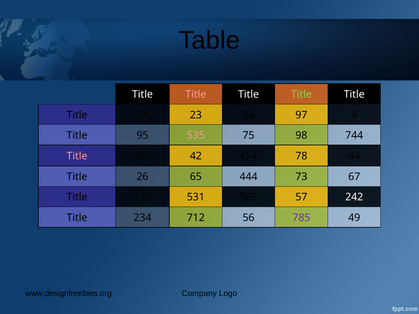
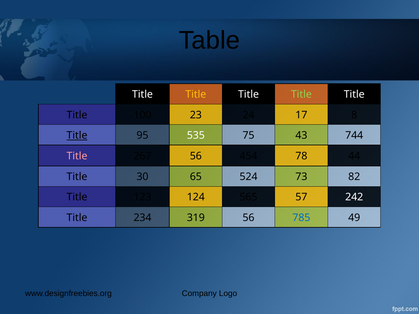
Title at (196, 95) colour: pink -> yellow
97: 97 -> 17
Title at (77, 135) underline: none -> present
535 colour: pink -> white
98: 98 -> 43
267 42: 42 -> 56
26: 26 -> 30
444: 444 -> 524
67: 67 -> 82
531: 531 -> 124
712: 712 -> 319
785 colour: purple -> blue
